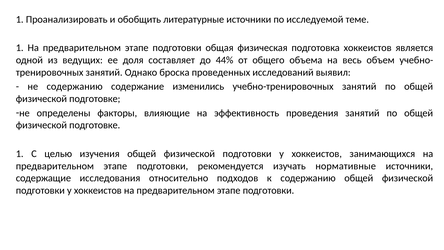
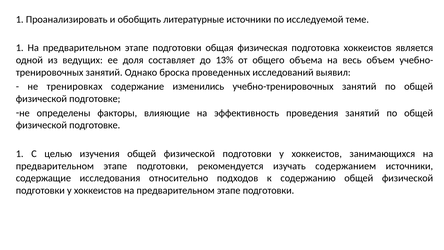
44%: 44% -> 13%
не содержанию: содержанию -> тренировках
нормативные: нормативные -> содержанием
